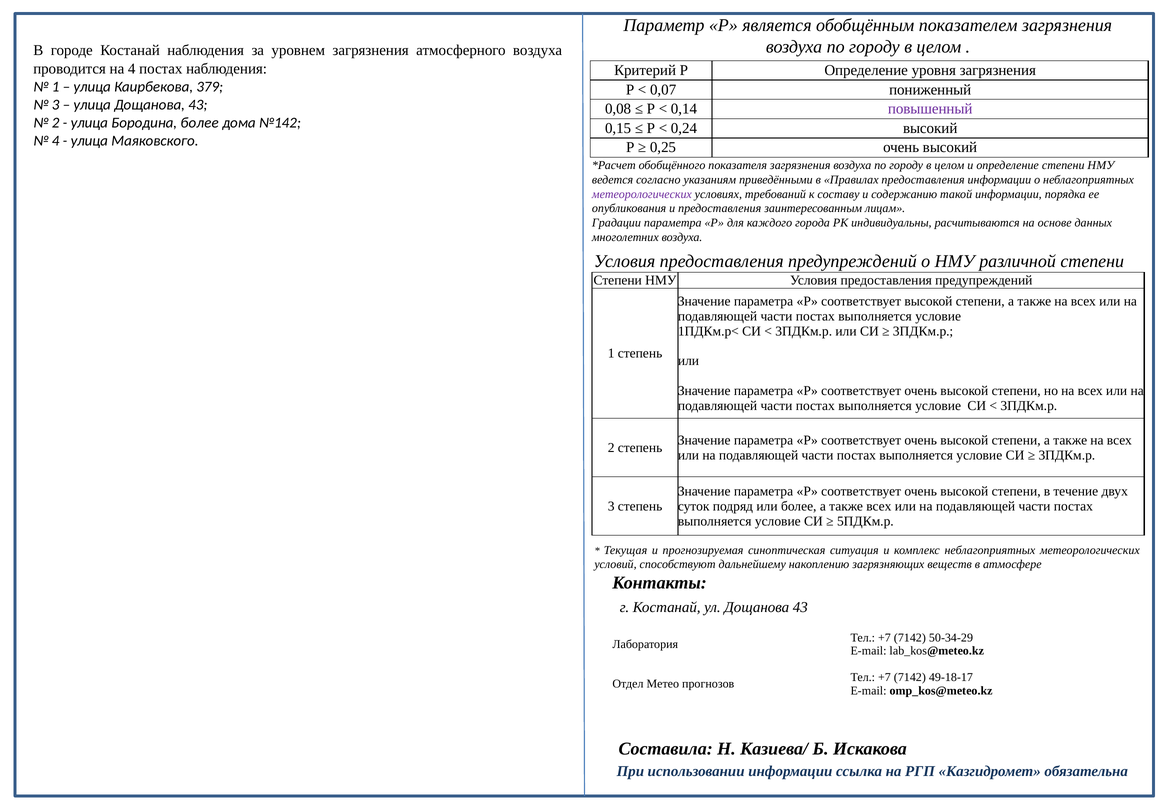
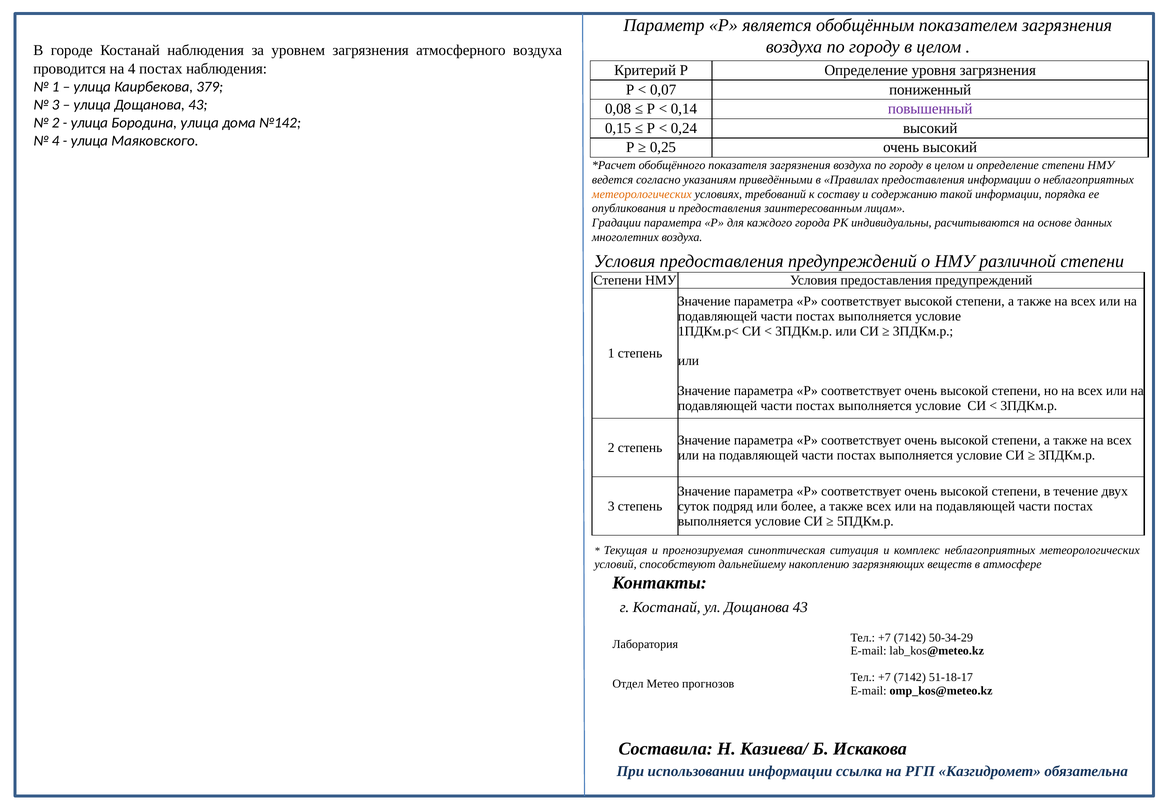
Бородина более: более -> улица
метеорологических at (642, 194) colour: purple -> orange
49-18-17: 49-18-17 -> 51-18-17
